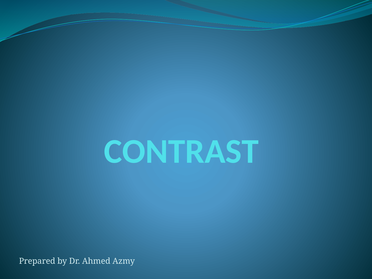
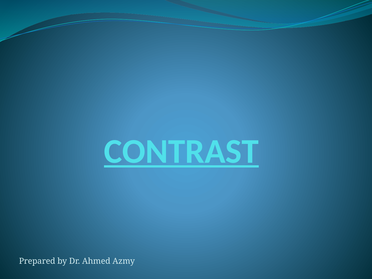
CONTRAST underline: none -> present
